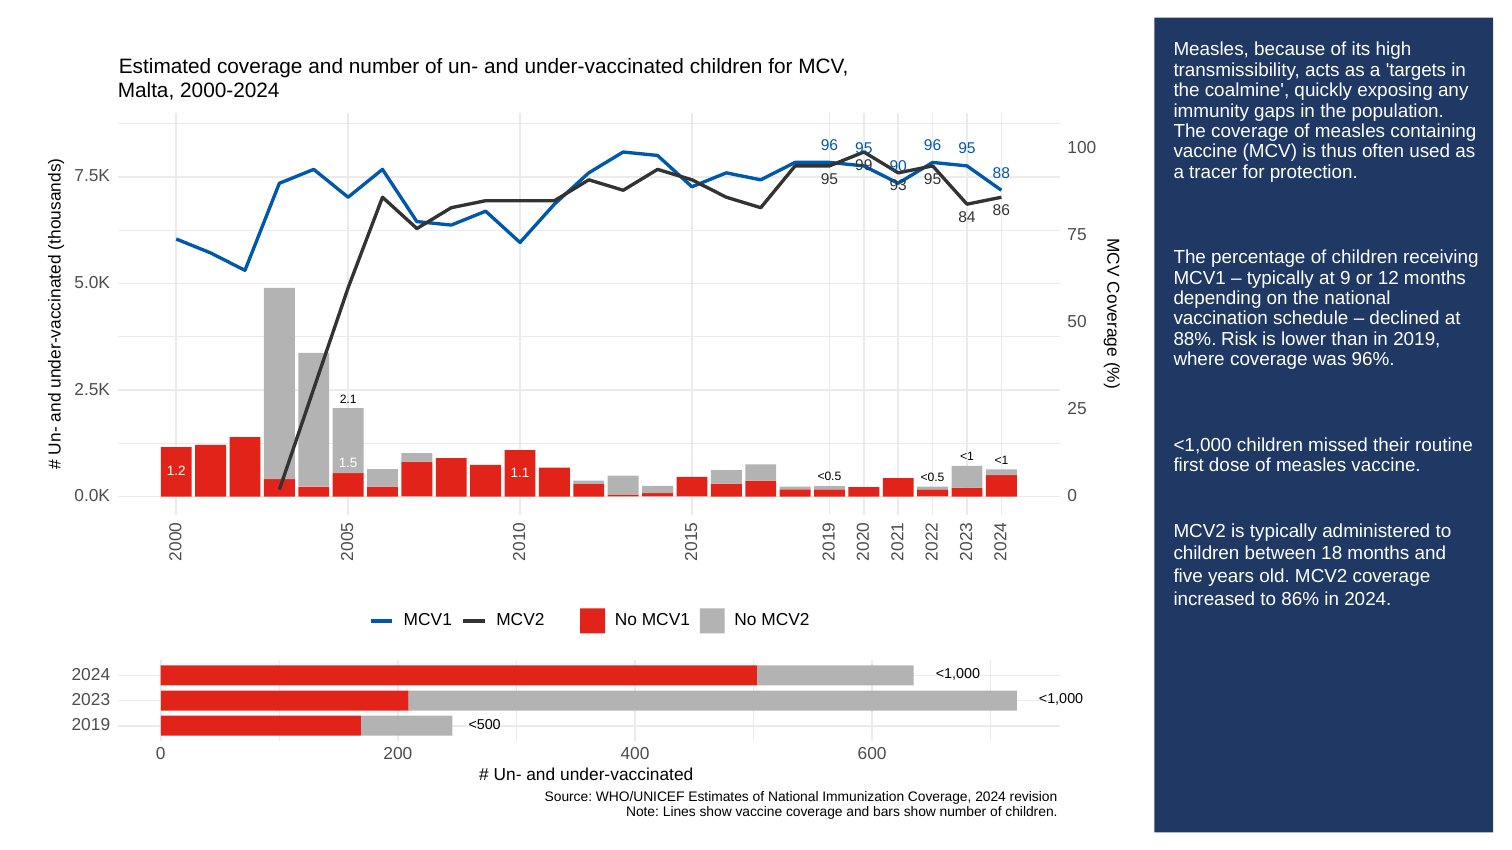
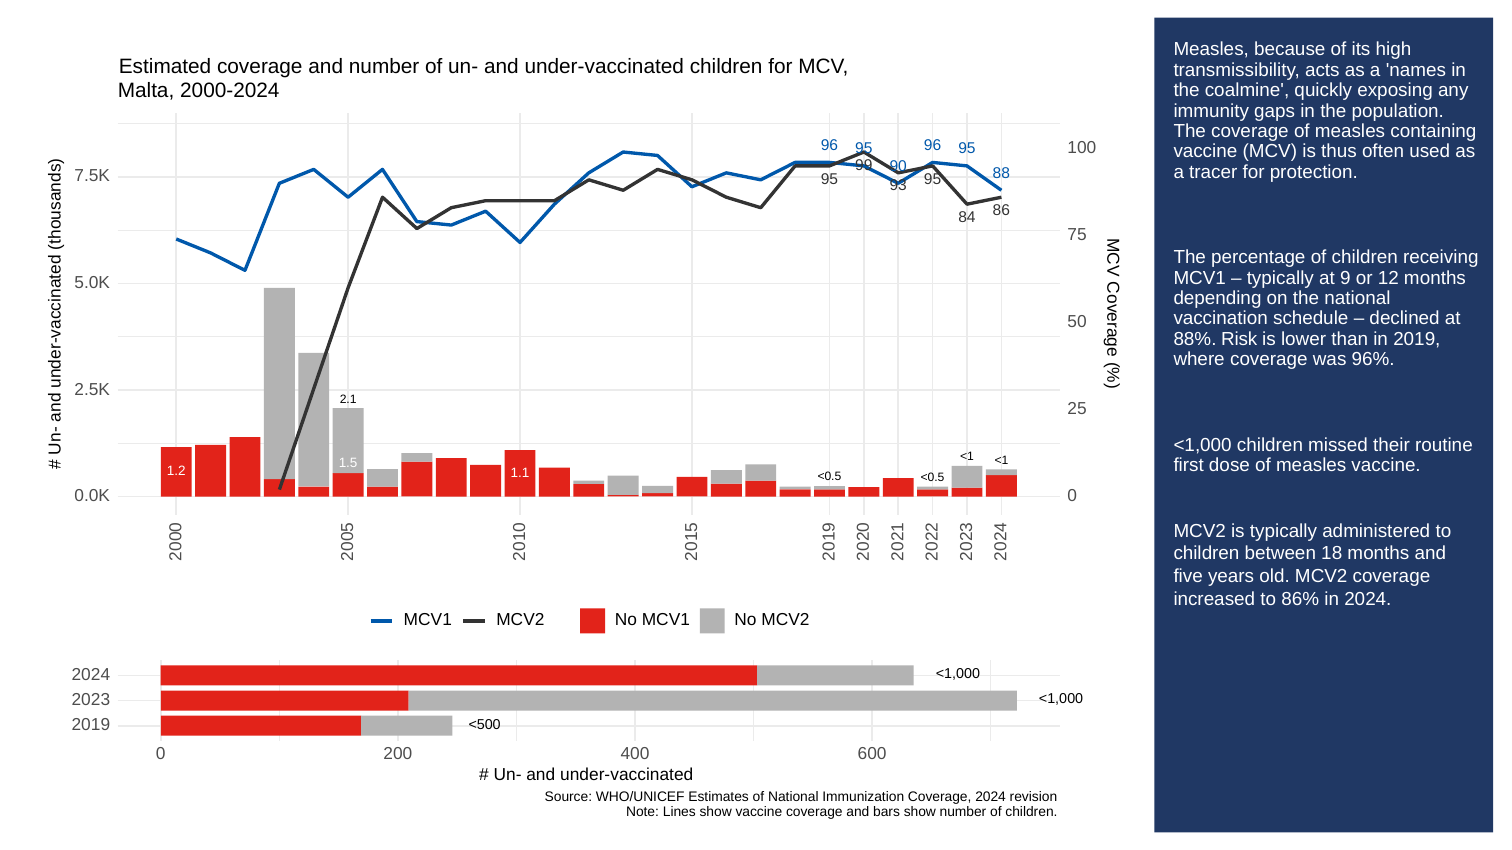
targets: targets -> names
